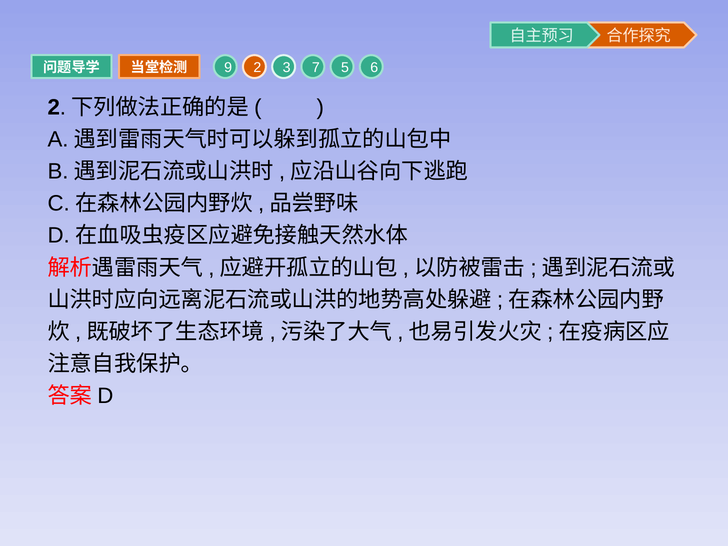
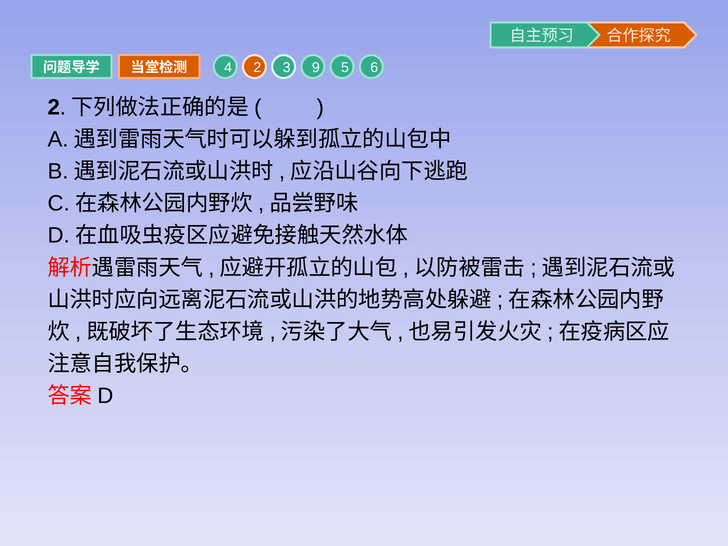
9: 9 -> 4
7: 7 -> 9
